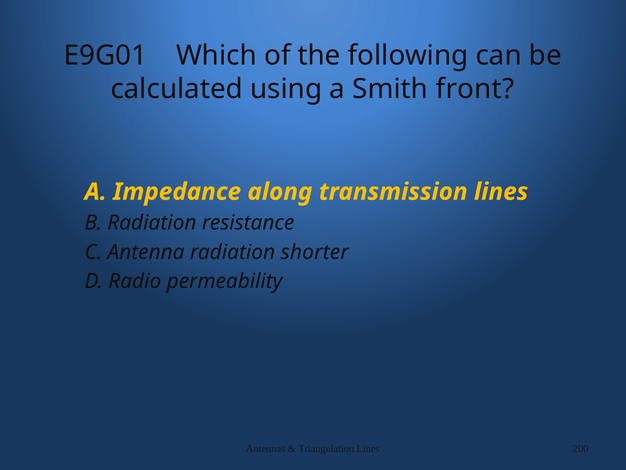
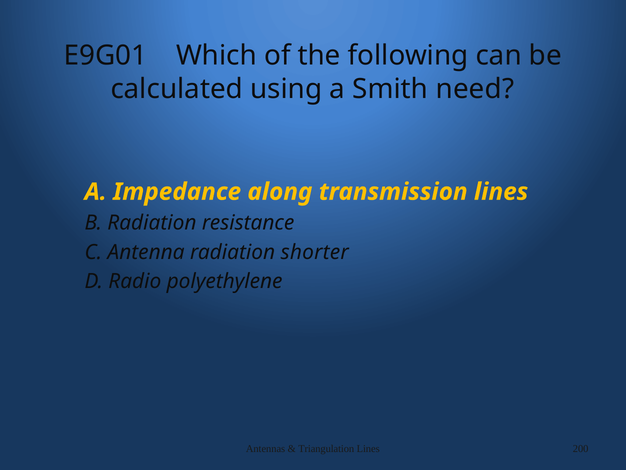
front: front -> need
permeability: permeability -> polyethylene
